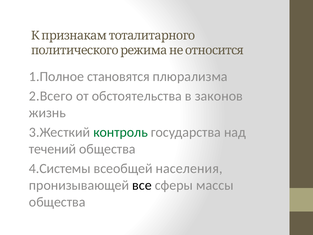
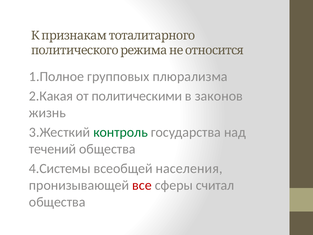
становятся: становятся -> групповых
2.Всего: 2.Всего -> 2.Какая
обстоятельства: обстоятельства -> политическими
все colour: black -> red
массы: массы -> считал
